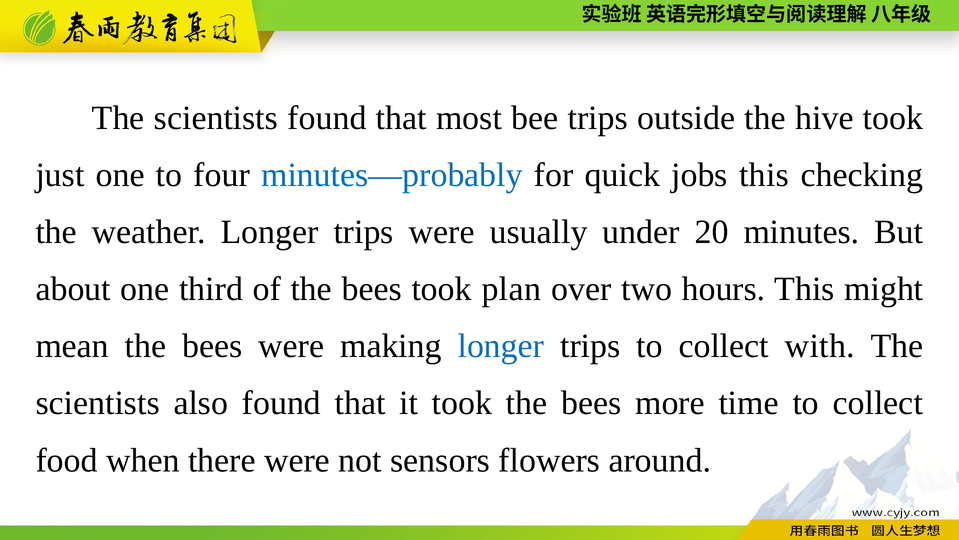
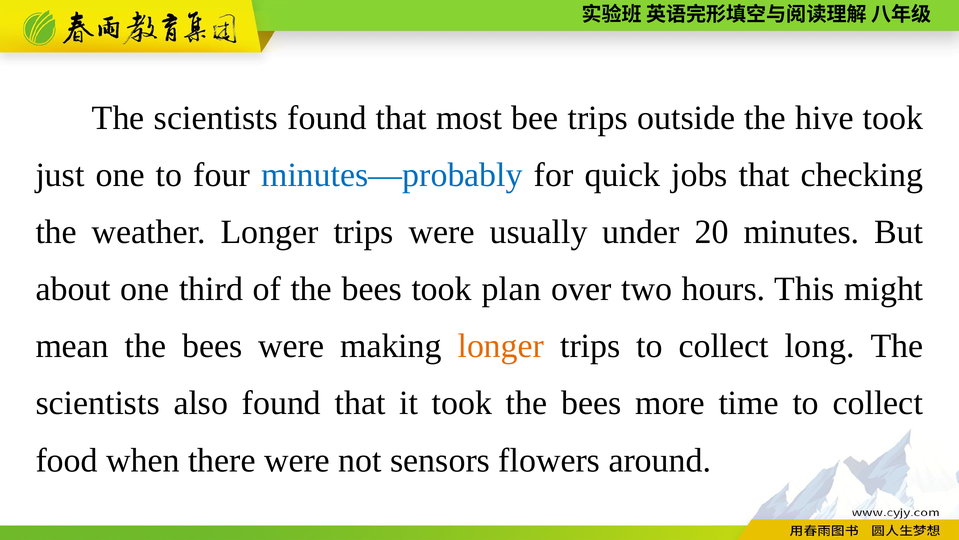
jobs this: this -> that
longer at (501, 346) colour: blue -> orange
with: with -> long
